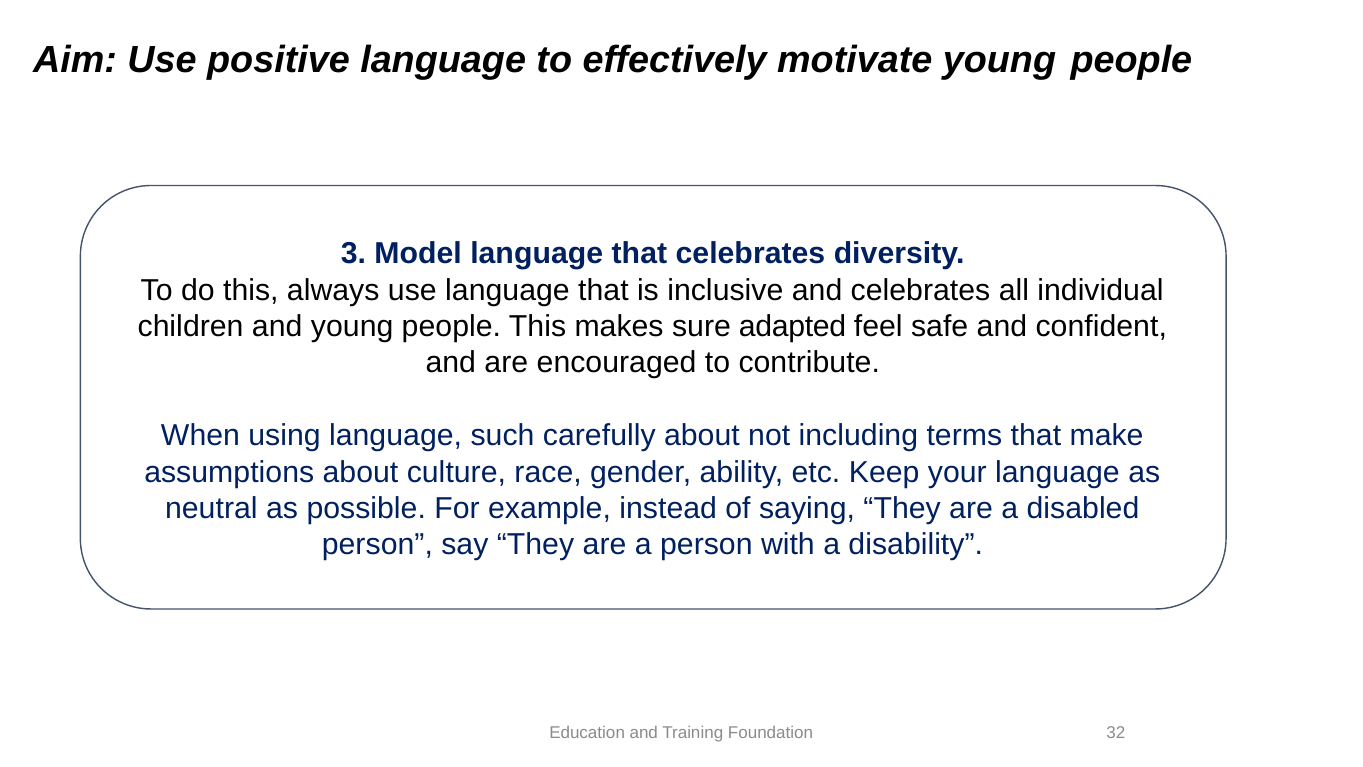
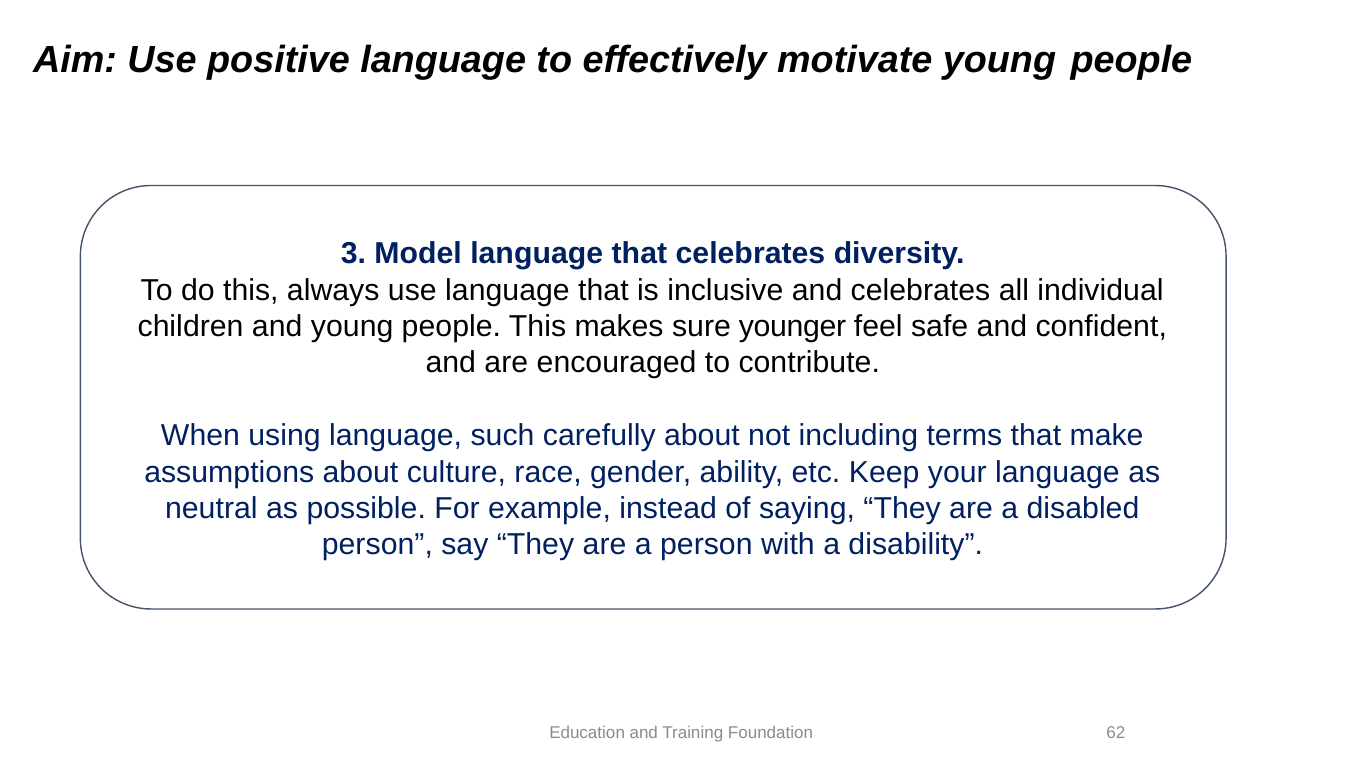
adapted: adapted -> younger
32: 32 -> 62
